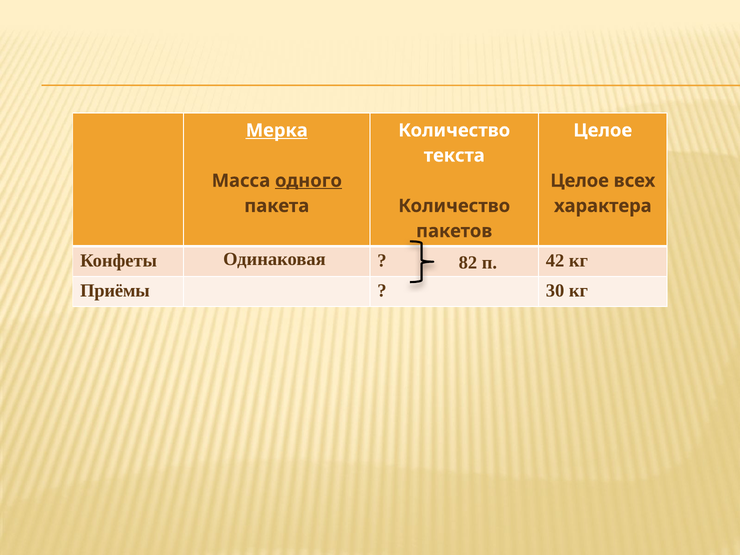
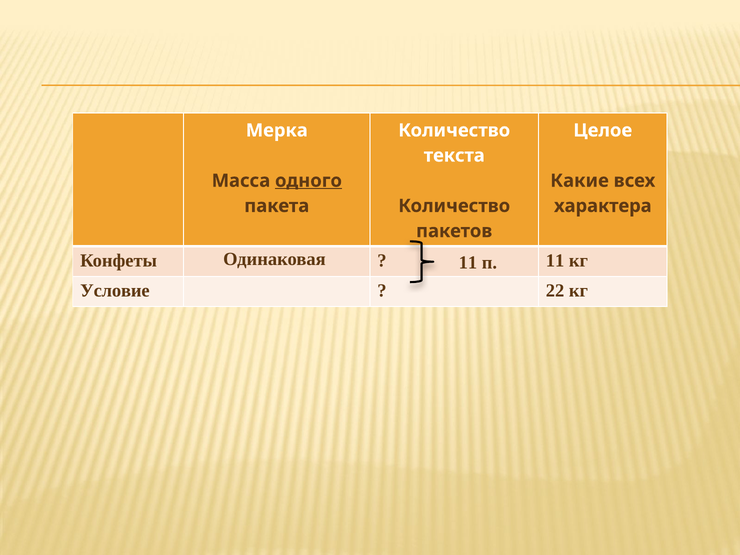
Мерка underline: present -> none
Целое at (580, 181): Целое -> Какие
Одинаковая 82: 82 -> 11
42 at (555, 260): 42 -> 11
Приёмы: Приёмы -> Условие
30: 30 -> 22
